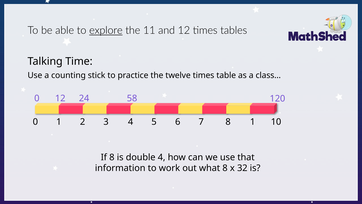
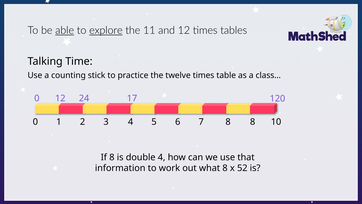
able underline: none -> present
58: 58 -> 17
8 1: 1 -> 8
32: 32 -> 52
